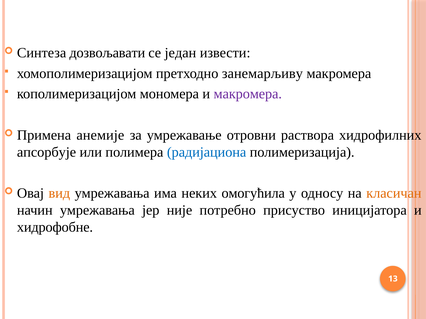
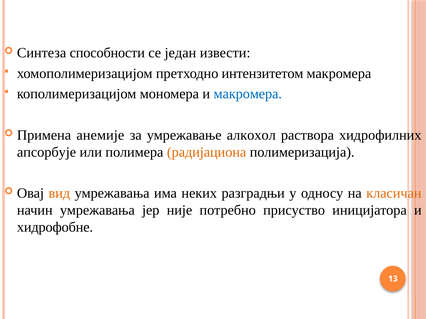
дозвољавати: дозвољавати -> способности
занемарљиву: занемарљиву -> интензитетом
макромера at (248, 94) colour: purple -> blue
отровни: отровни -> алкохол
радијациона colour: blue -> orange
омогућила: омогућила -> разградњи
